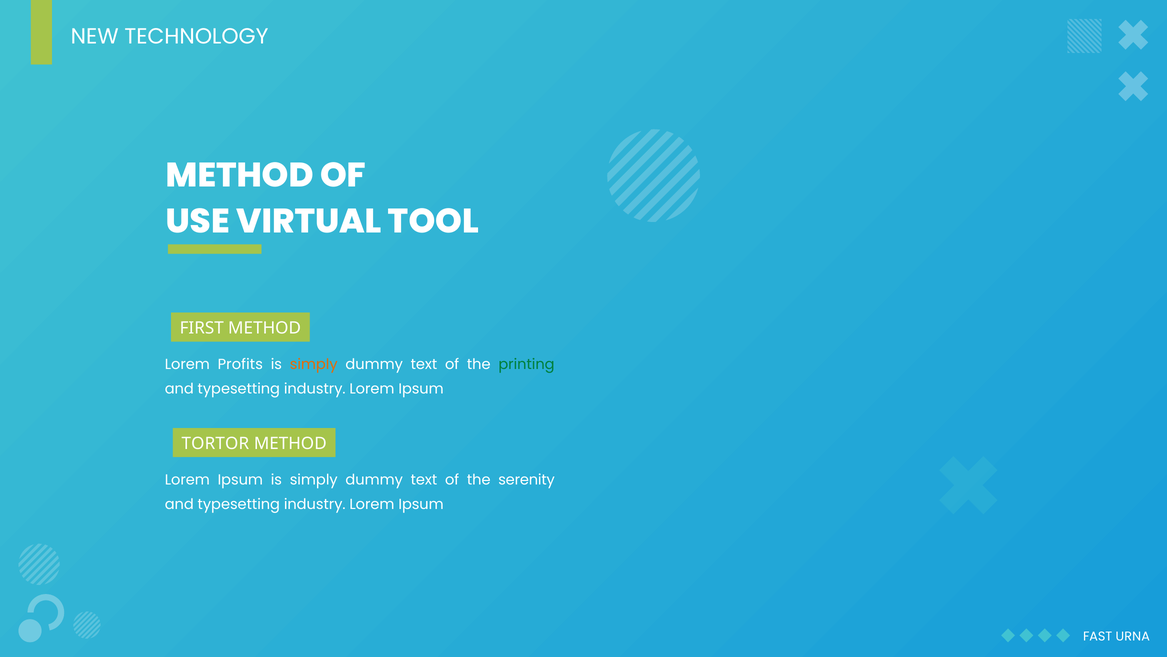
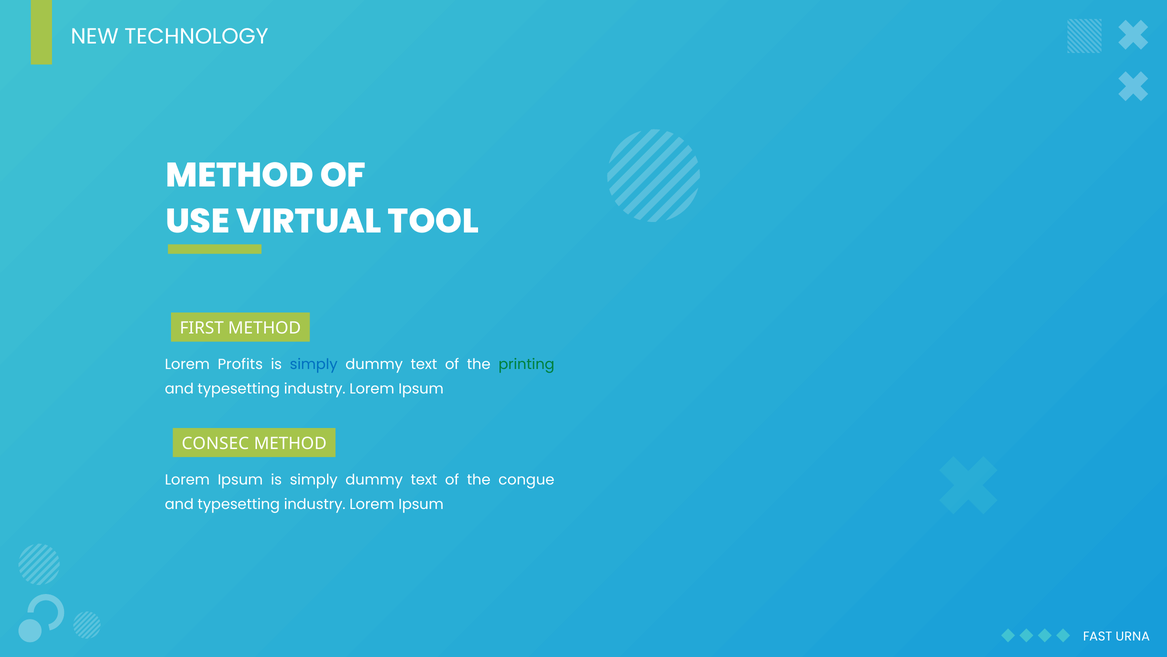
simply at (314, 364) colour: orange -> blue
TORTOR: TORTOR -> CONSEC
serenity: serenity -> congue
